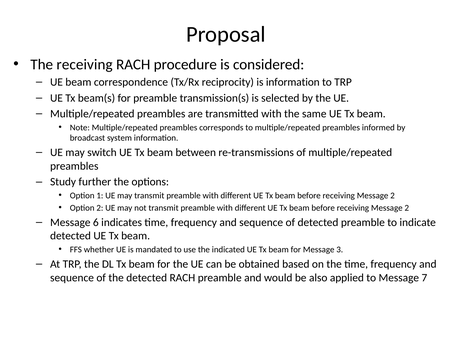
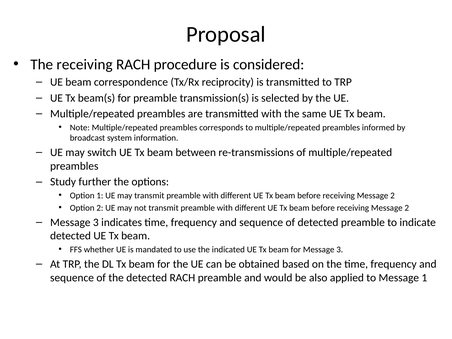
is information: information -> transmitted
6 at (96, 222): 6 -> 3
Message 7: 7 -> 1
